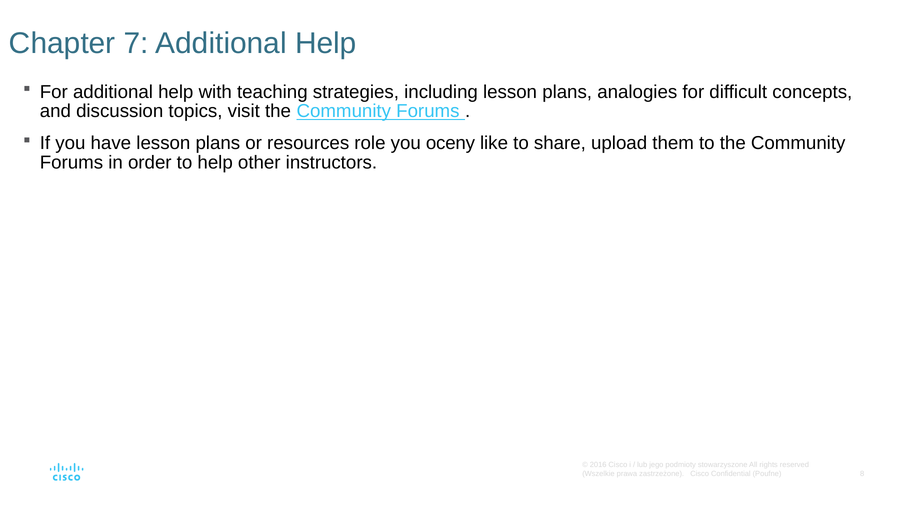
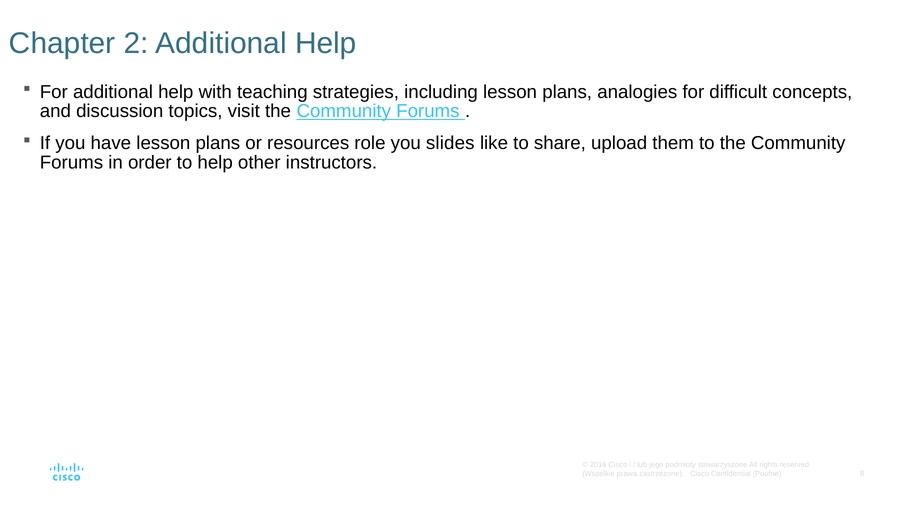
7: 7 -> 2
oceny: oceny -> slides
